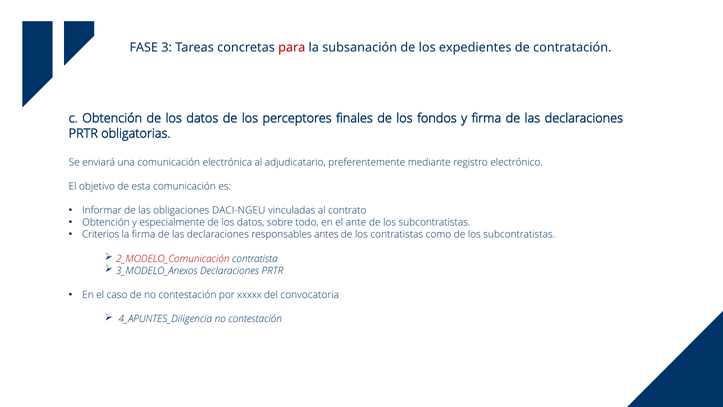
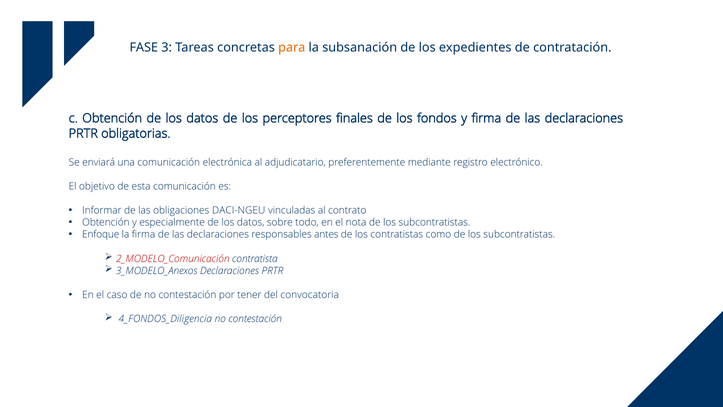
para colour: red -> orange
ante: ante -> nota
Criterios: Criterios -> Enfoque
xxxxx: xxxxx -> tener
4_APUNTES_Diligencia: 4_APUNTES_Diligencia -> 4_FONDOS_Diligencia
